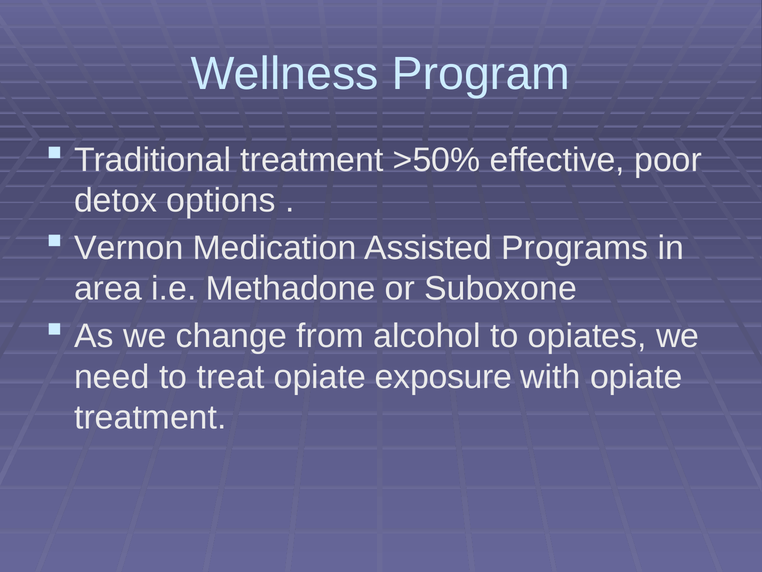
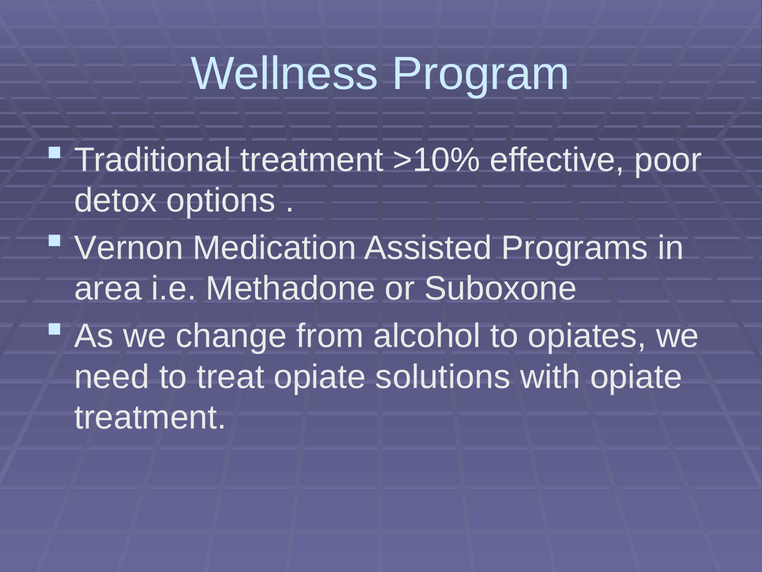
>50%: >50% -> >10%
exposure: exposure -> solutions
